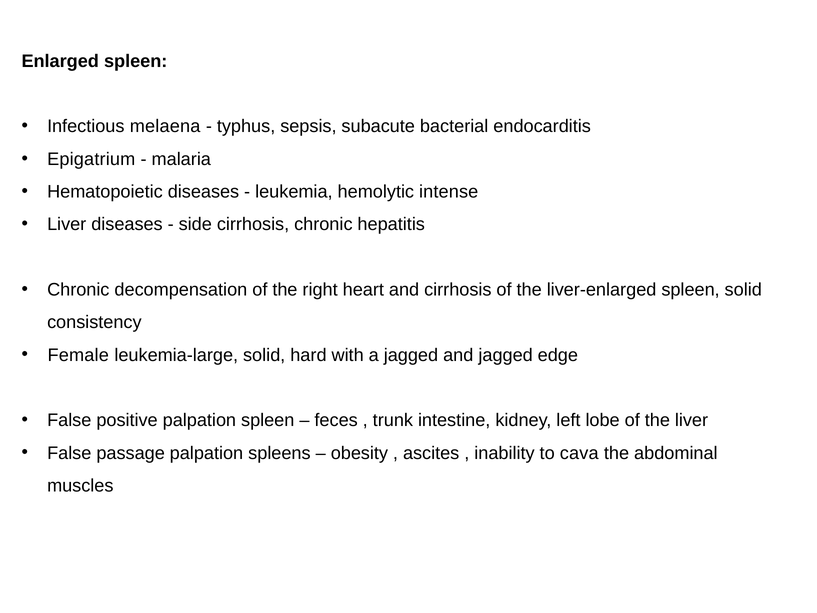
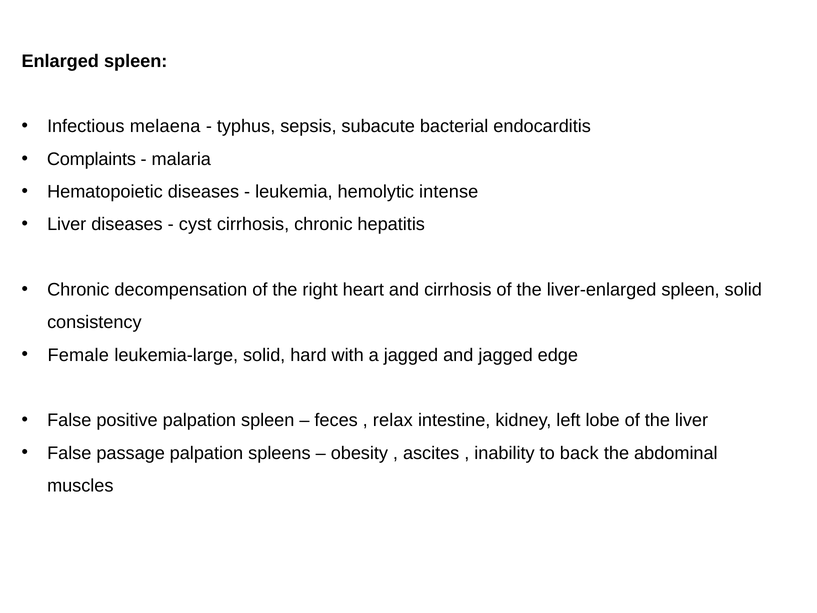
Epigatrium: Epigatrium -> Complaints
side: side -> cyst
trunk: trunk -> relax
cava: cava -> back
